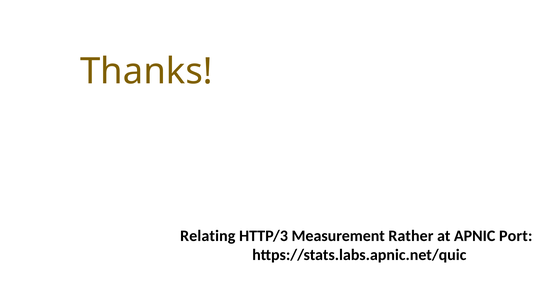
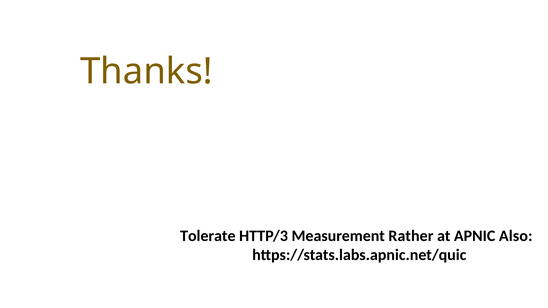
Relating: Relating -> Tolerate
Port: Port -> Also
